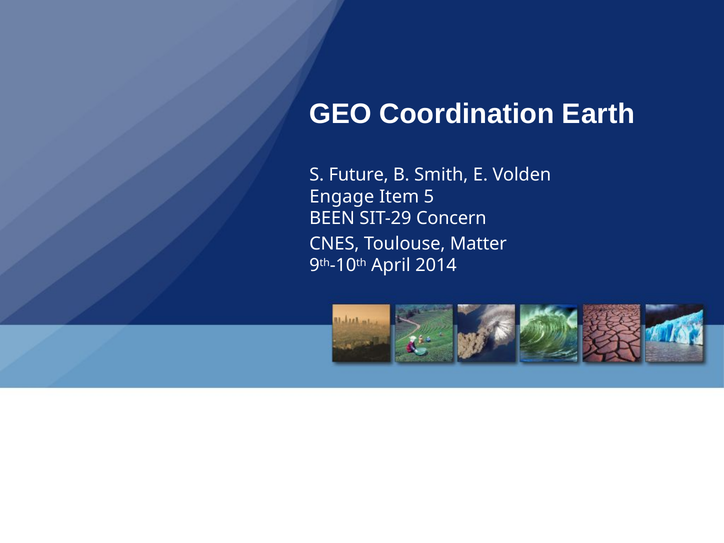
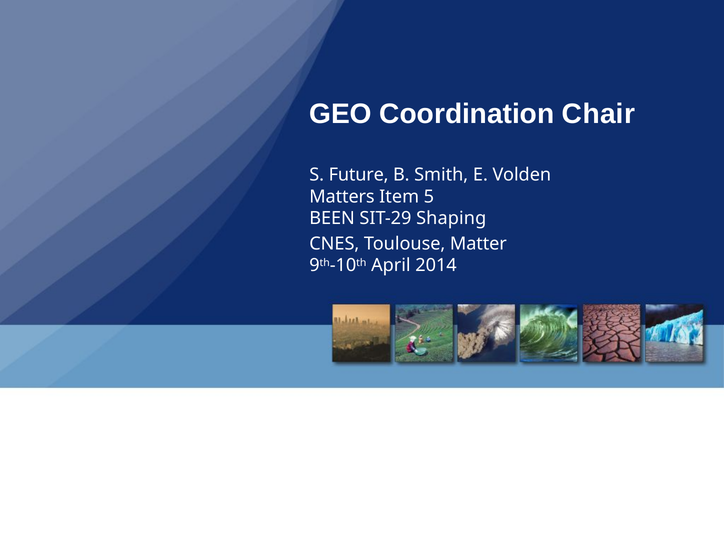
Earth: Earth -> Chair
Engage: Engage -> Matters
Concern: Concern -> Shaping
